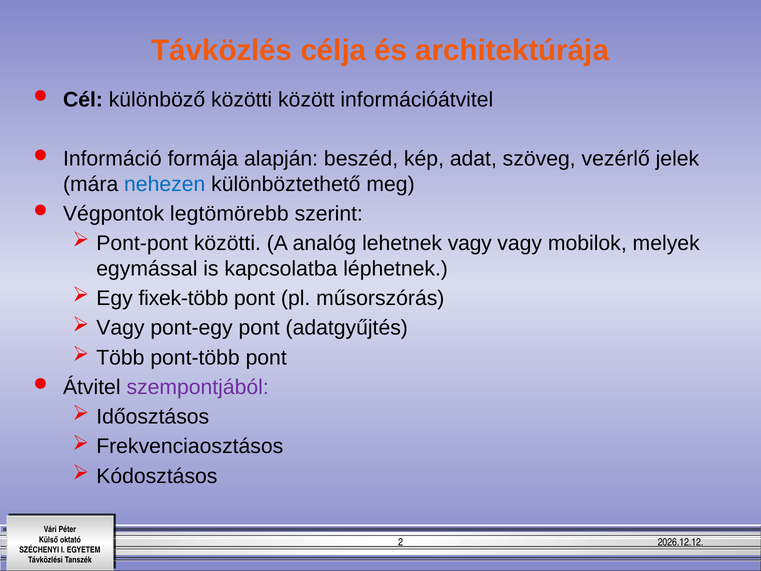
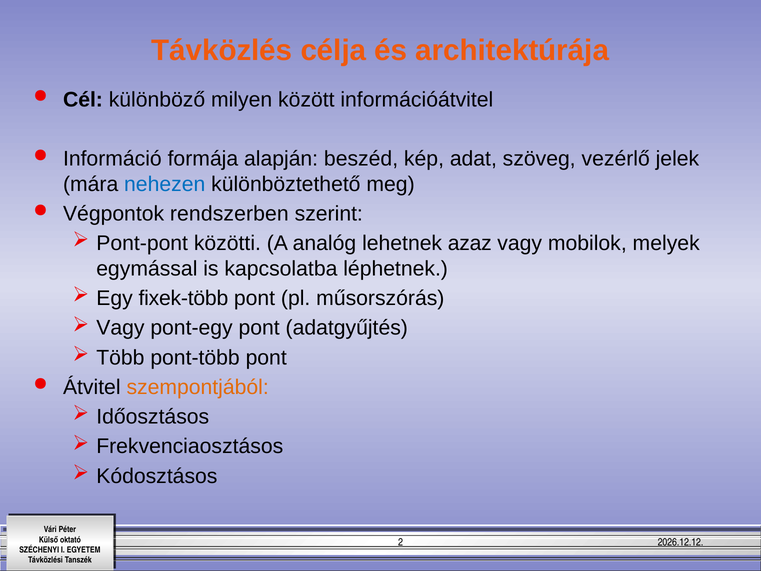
különböző közötti: közötti -> milyen
legtömörebb: legtömörebb -> rendszerben
lehetnek vagy: vagy -> azaz
szempontjából colour: purple -> orange
